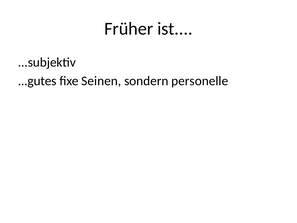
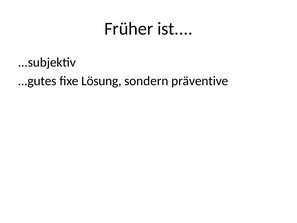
Seinen: Seinen -> Lösung
personelle: personelle -> präventive
